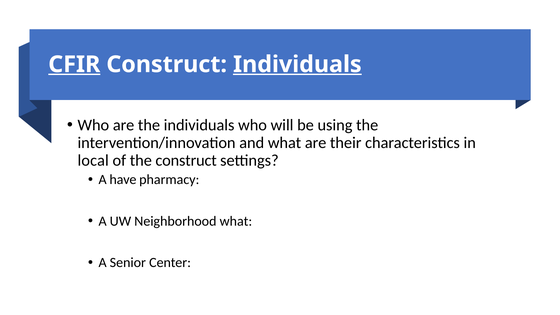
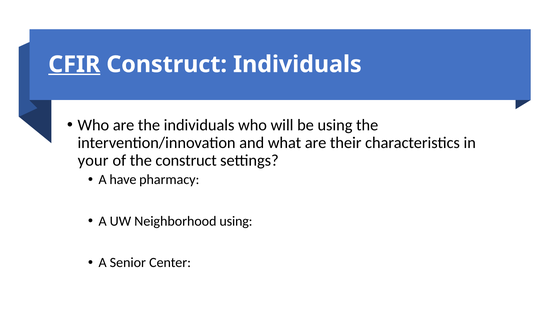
Individuals at (297, 64) underline: present -> none
local: local -> your
Neighborhood what: what -> using
